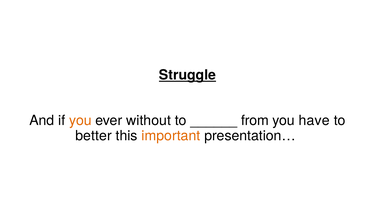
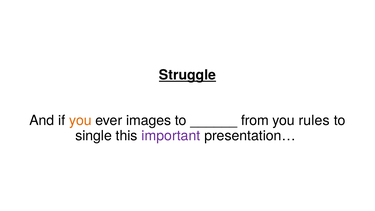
without: without -> images
have: have -> rules
better: better -> single
important colour: orange -> purple
